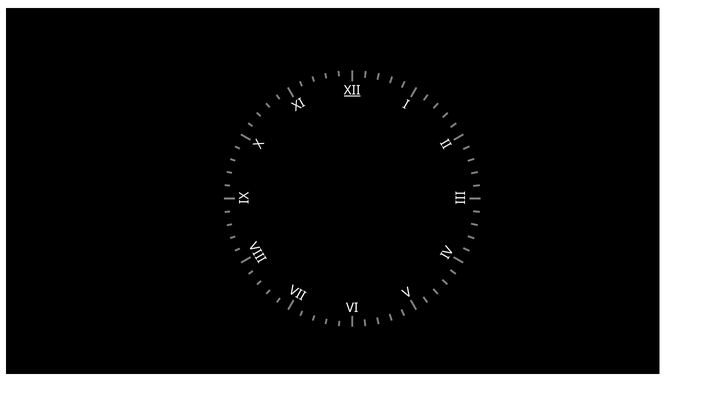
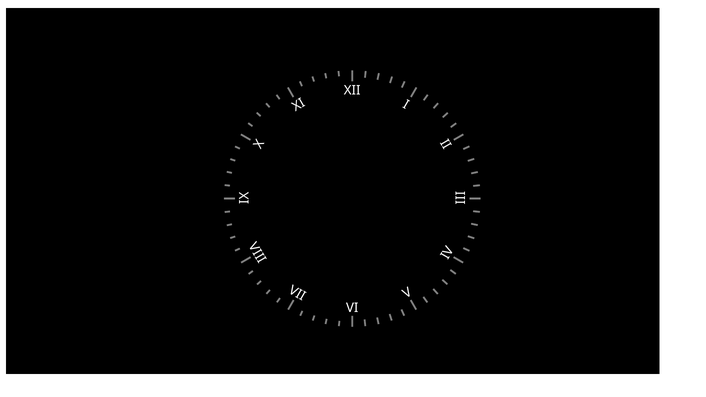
XII underline: present -> none
